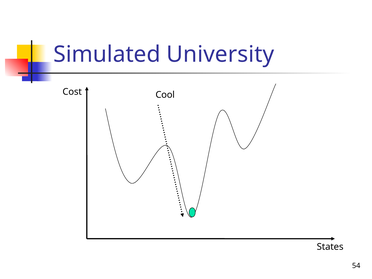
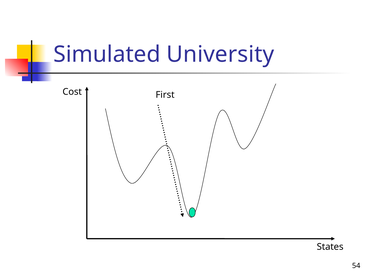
Cool: Cool -> First
